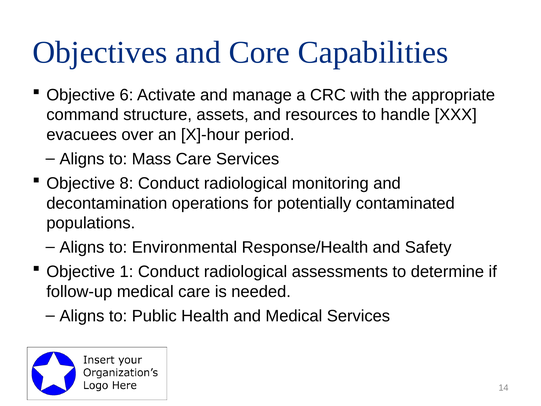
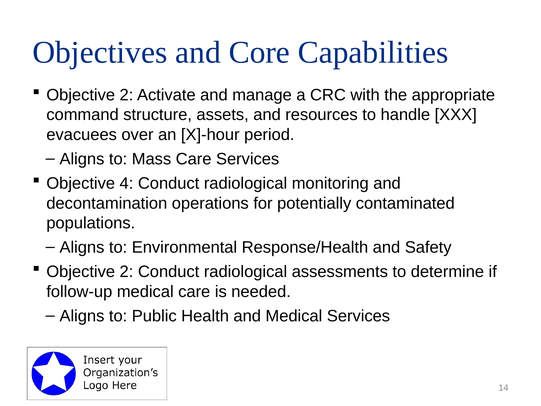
6 at (126, 95): 6 -> 2
8: 8 -> 4
1 at (126, 272): 1 -> 2
